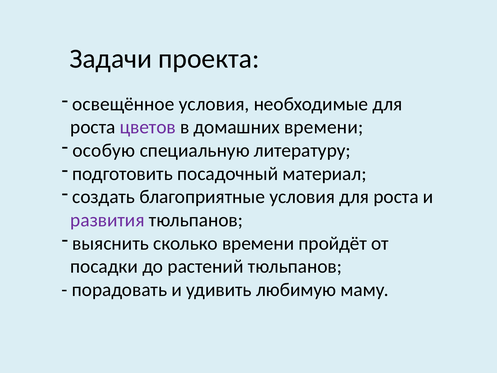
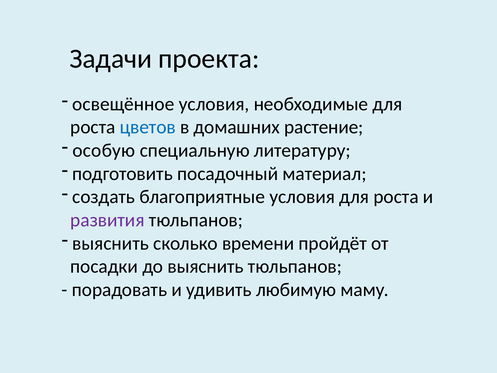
цветов colour: purple -> blue
домашних времени: времени -> растение
до растений: растений -> выяснить
